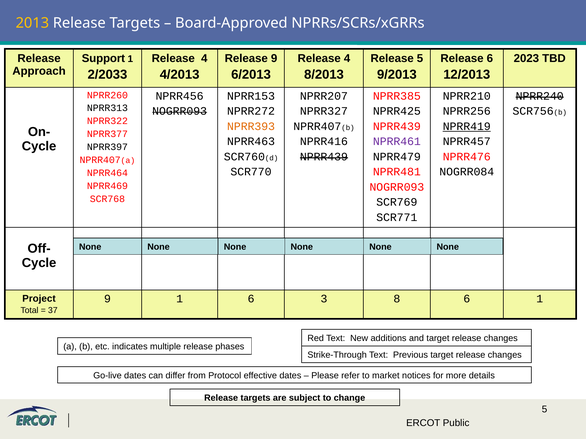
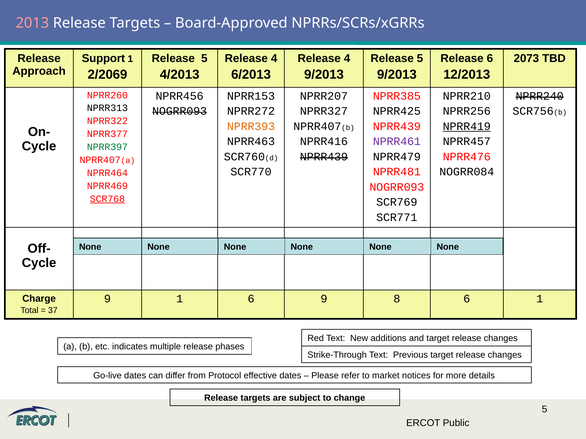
2013 colour: yellow -> pink
4 at (204, 58): 4 -> 5
9 at (274, 58): 9 -> 4
2023: 2023 -> 2073
2/2033: 2/2033 -> 2/2069
8/2013 at (324, 75): 8/2013 -> 9/2013
NPRR397 colour: black -> green
SCR768 underline: none -> present
Project: Project -> Charge
6 3: 3 -> 9
